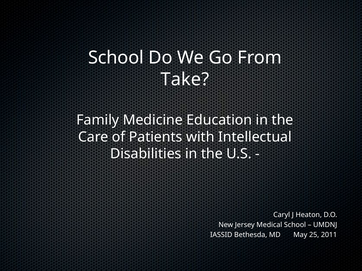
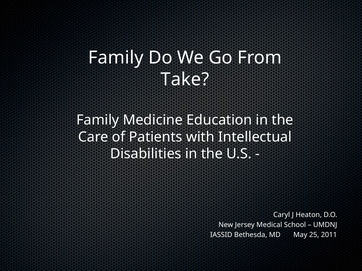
School at (116, 58): School -> Family
